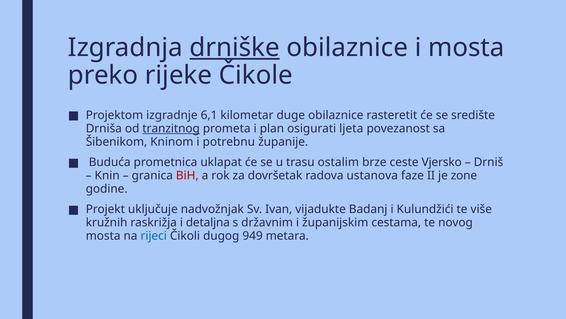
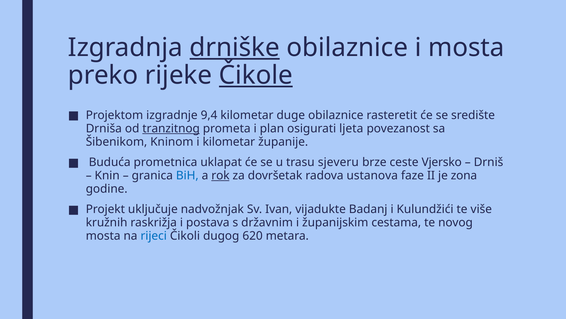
Čikole underline: none -> present
6,1: 6,1 -> 9,4
i potrebnu: potrebnu -> kilometar
ostalim: ostalim -> sjeveru
BiH colour: red -> blue
rok underline: none -> present
zone: zone -> zona
detaljna: detaljna -> postava
949: 949 -> 620
